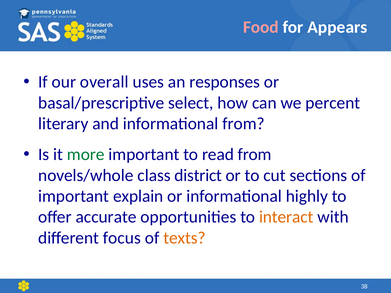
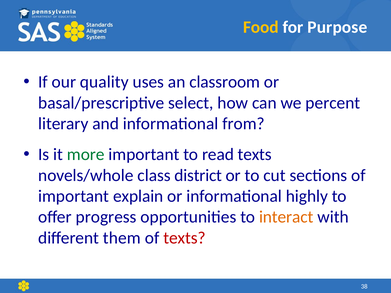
Food colour: pink -> yellow
Appears: Appears -> Purpose
overall: overall -> quality
responses: responses -> classroom
read from: from -> texts
accurate: accurate -> progress
focus: focus -> them
texts at (185, 238) colour: orange -> red
